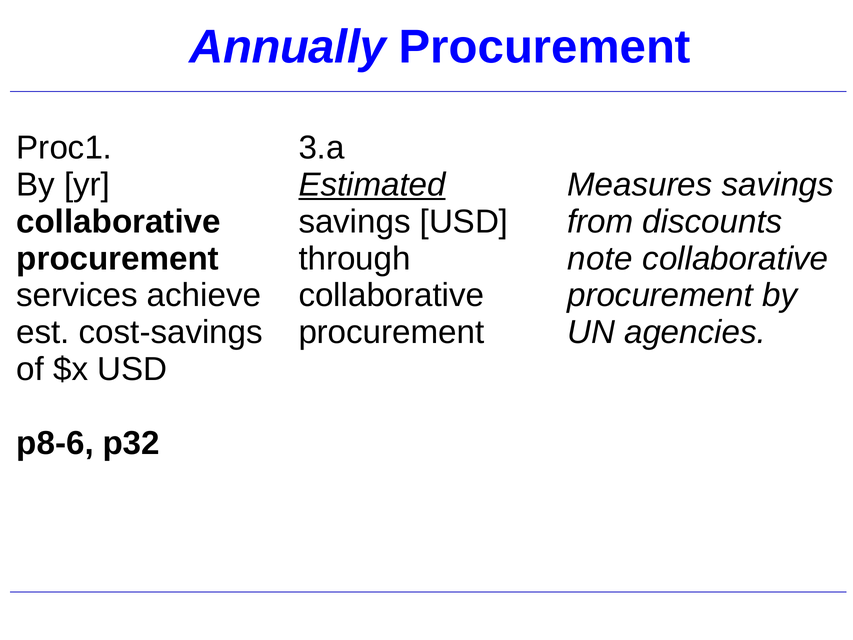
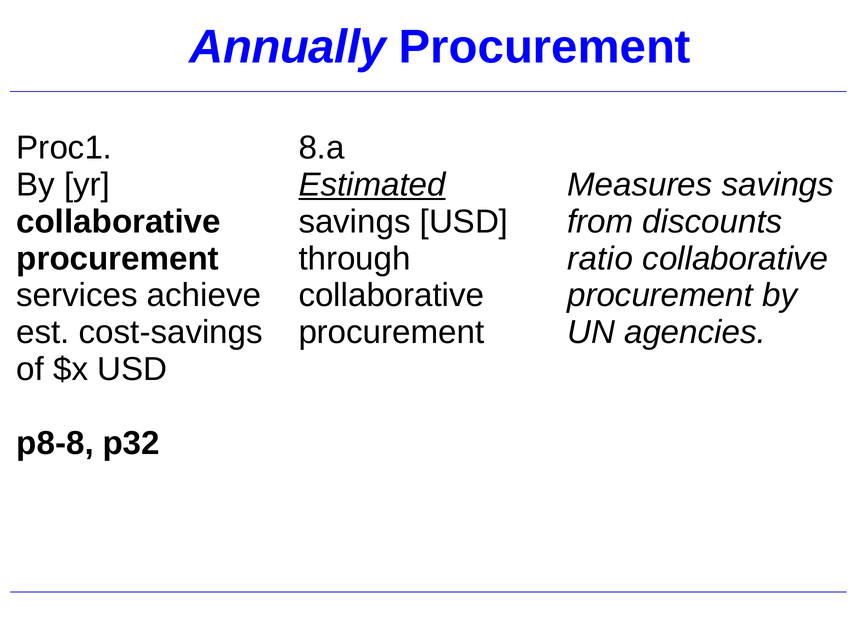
3.a: 3.a -> 8.a
note: note -> ratio
p8-6: p8-6 -> p8-8
